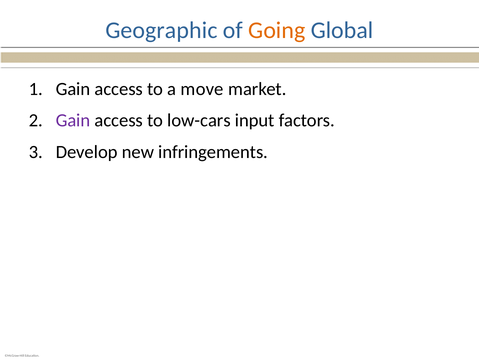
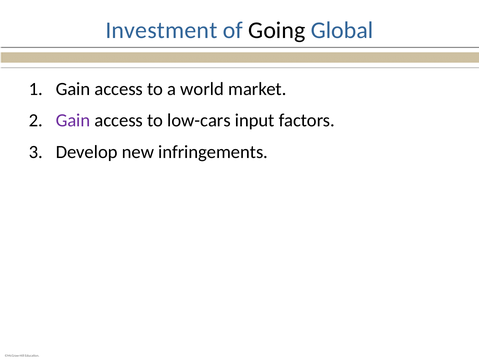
Geographic: Geographic -> Investment
Going colour: orange -> black
move: move -> world
